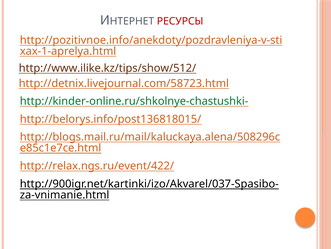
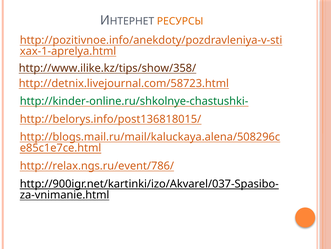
РЕСУРСЫ colour: red -> orange
http://www.ilike.kz/tips/show/512/: http://www.ilike.kz/tips/show/512/ -> http://www.ilike.kz/tips/show/358/
http://relax.ngs.ru/event/422/: http://relax.ngs.ru/event/422/ -> http://relax.ngs.ru/event/786/
